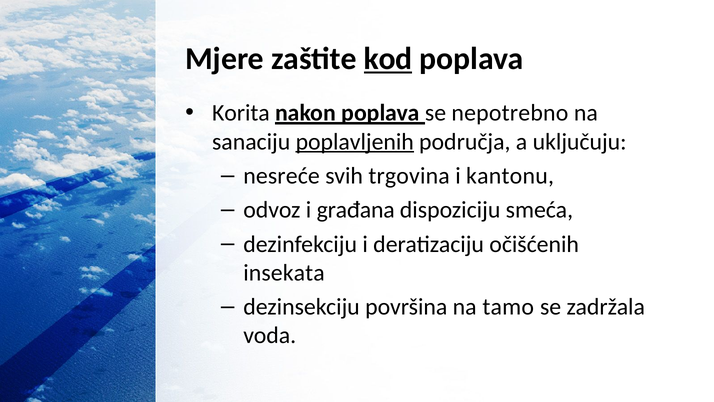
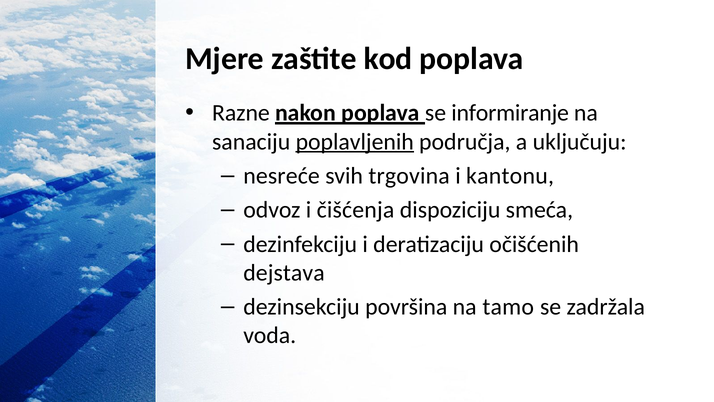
kod underline: present -> none
Korita: Korita -> Razne
nepotrebno: nepotrebno -> informiranje
građana: građana -> čišćenja
insekata: insekata -> dejstava
